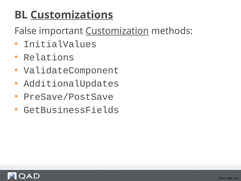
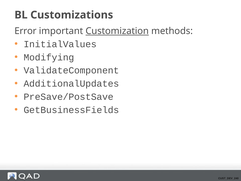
Customizations underline: present -> none
False: False -> Error
Relations: Relations -> Modifying
